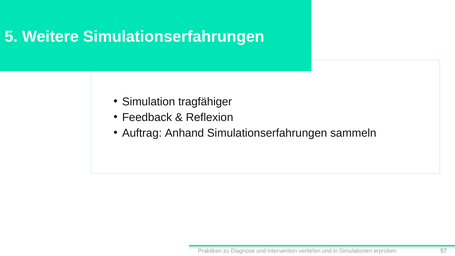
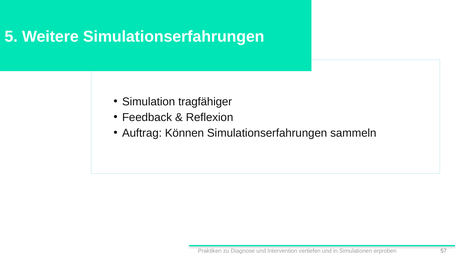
Anhand: Anhand -> Können
